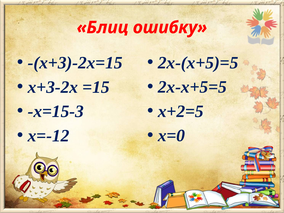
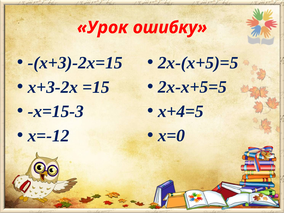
Блиц: Блиц -> Урок
х+2=5: х+2=5 -> х+4=5
